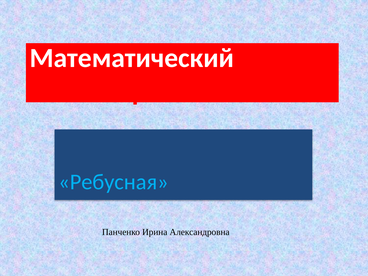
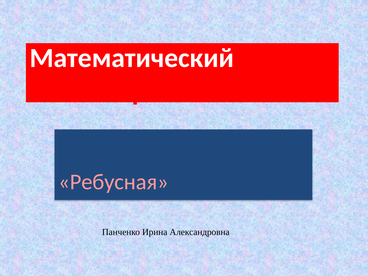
Ребусная colour: light blue -> pink
